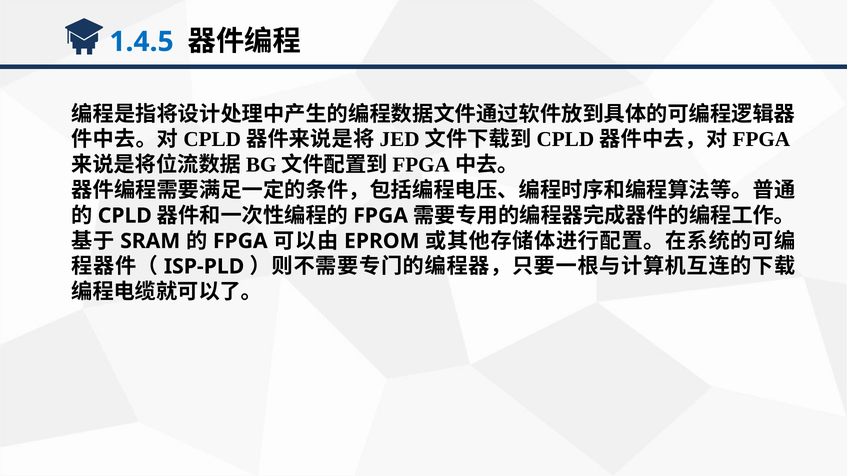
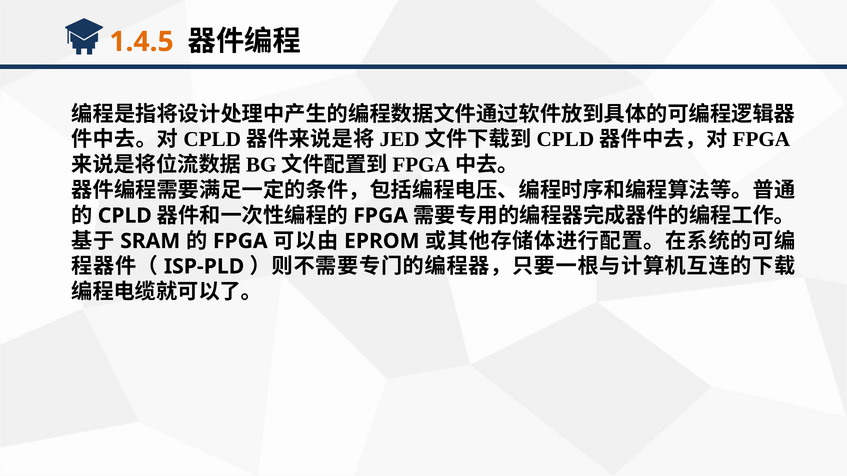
1.4.5 colour: blue -> orange
